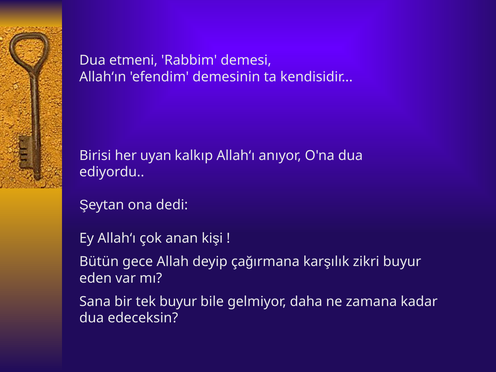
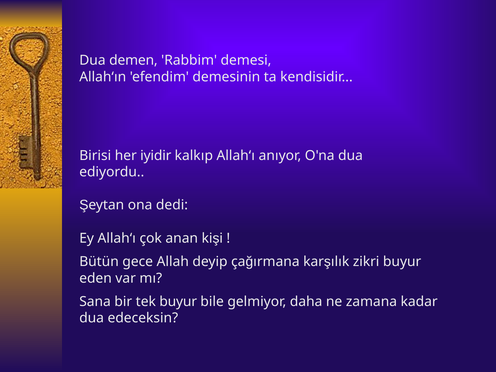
etmeni: etmeni -> demen
uyan: uyan -> iyidir
